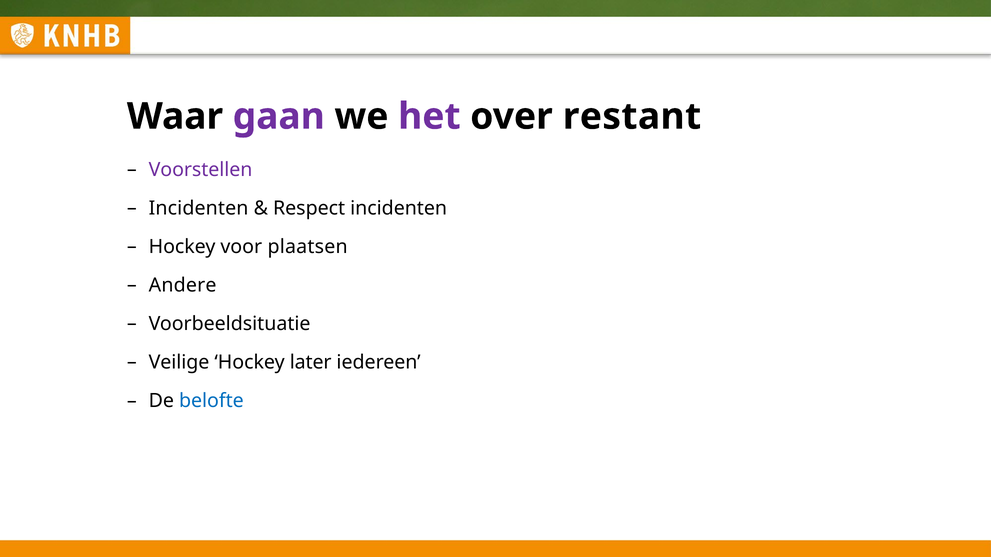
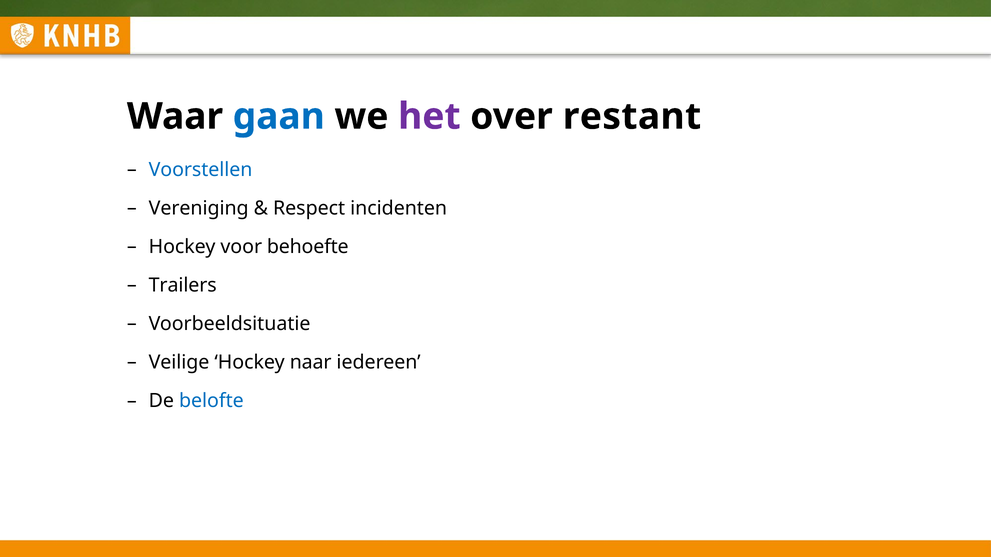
gaan colour: purple -> blue
Voorstellen colour: purple -> blue
Incidenten at (199, 208): Incidenten -> Vereniging
plaatsen: plaatsen -> behoefte
Andere: Andere -> Trailers
later: later -> naar
